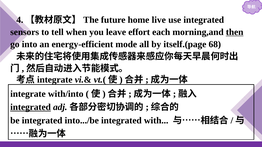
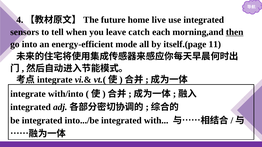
effort: effort -> catch
68: 68 -> 11
integrated at (31, 107) underline: present -> none
